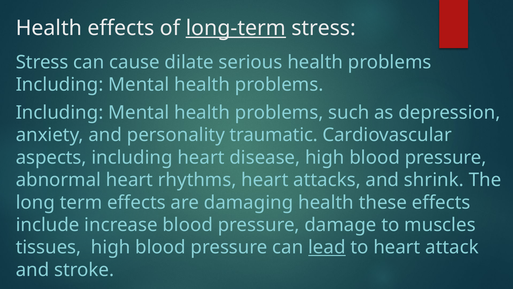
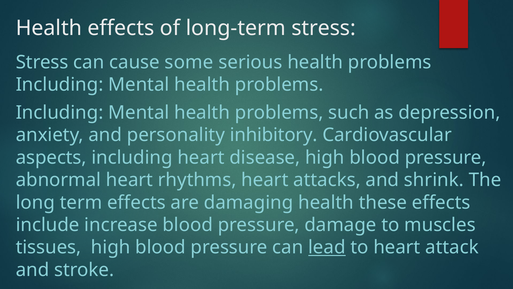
long-term underline: present -> none
dilate: dilate -> some
traumatic: traumatic -> inhibitory
